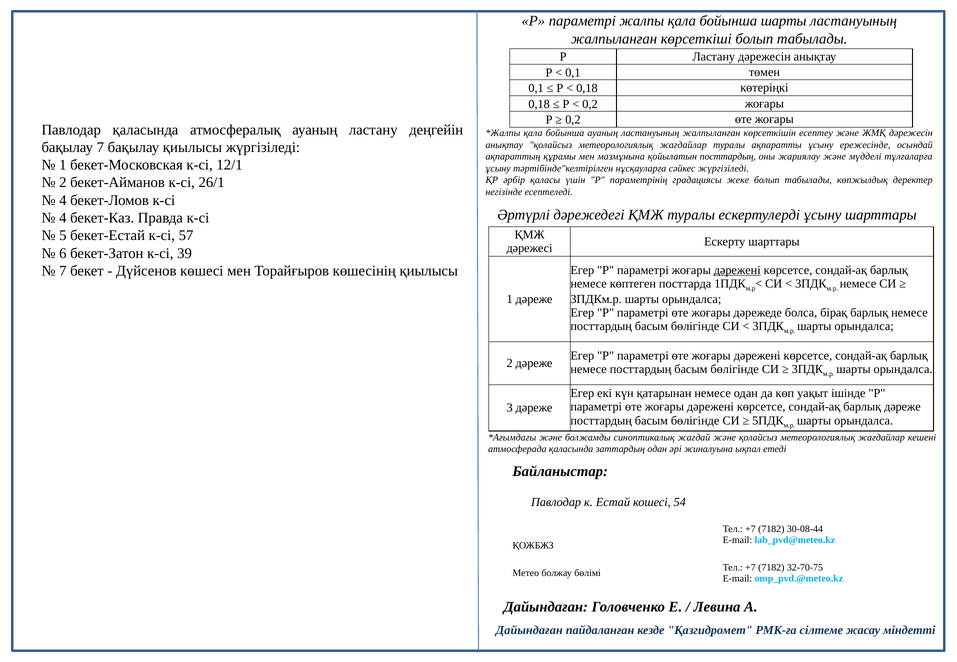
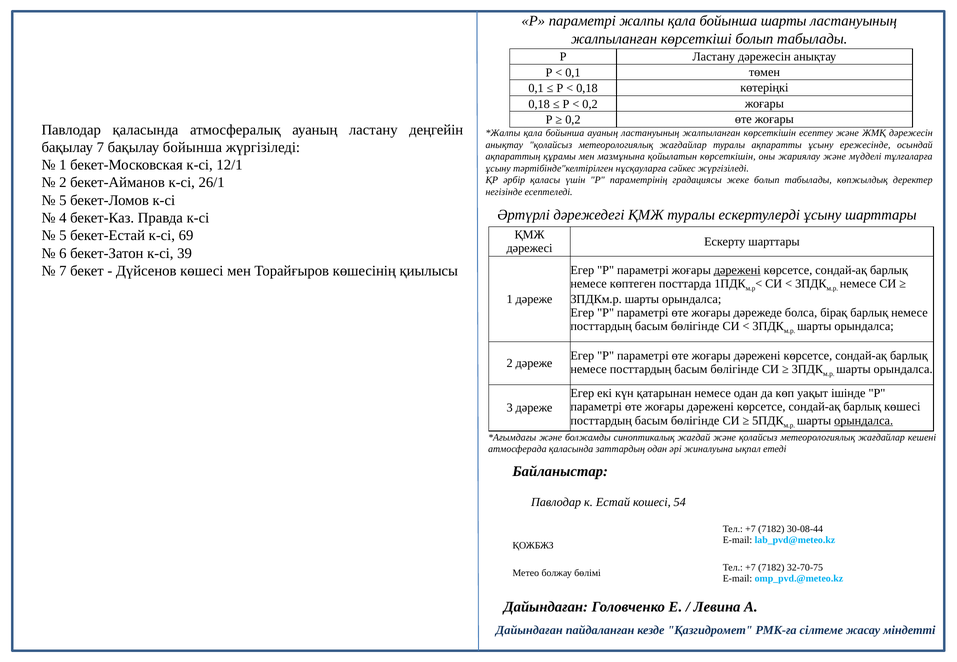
бақылау қиылысы: қиылысы -> бойынша
қойылатын посттардың: посттардың -> көрсеткішін
4 at (63, 200): 4 -> 5
57: 57 -> 69
барлық дәреже: дәреже -> көшесі
орындалса at (864, 421) underline: none -> present
